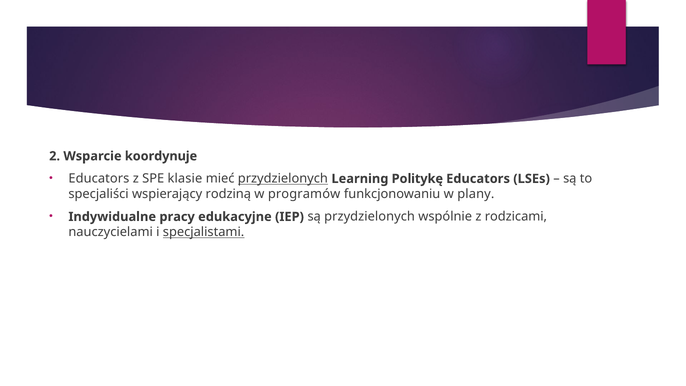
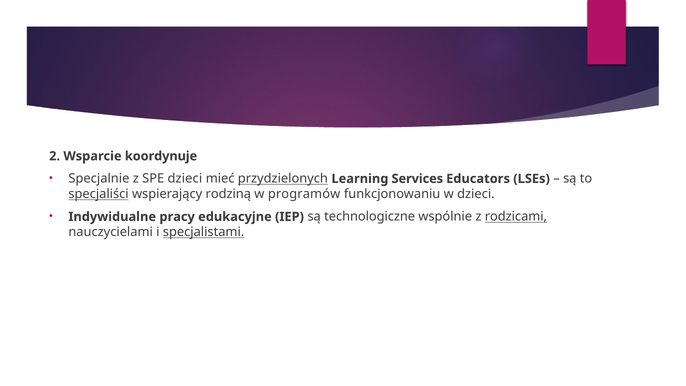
Educators at (99, 179): Educators -> Specjalnie
SPE klasie: klasie -> dzieci
Politykę: Politykę -> Services
specjaliści underline: none -> present
w plany: plany -> dzieci
są przydzielonych: przydzielonych -> technologiczne
rodzicami underline: none -> present
